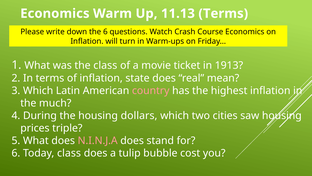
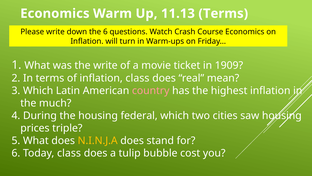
the class: class -> write
1913: 1913 -> 1909
inflation state: state -> class
dollars: dollars -> federal
N.I.N.J.A colour: pink -> yellow
